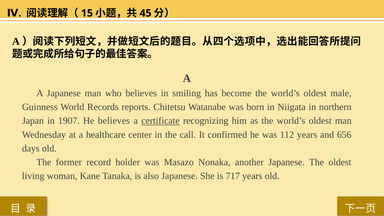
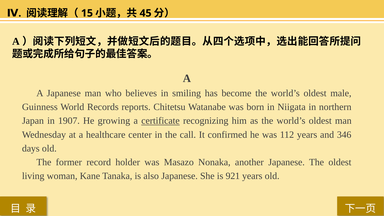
He believes: believes -> growing
656: 656 -> 346
717: 717 -> 921
